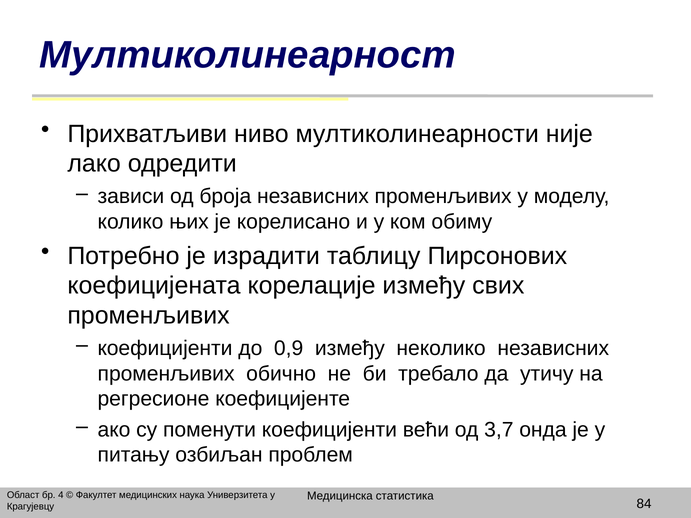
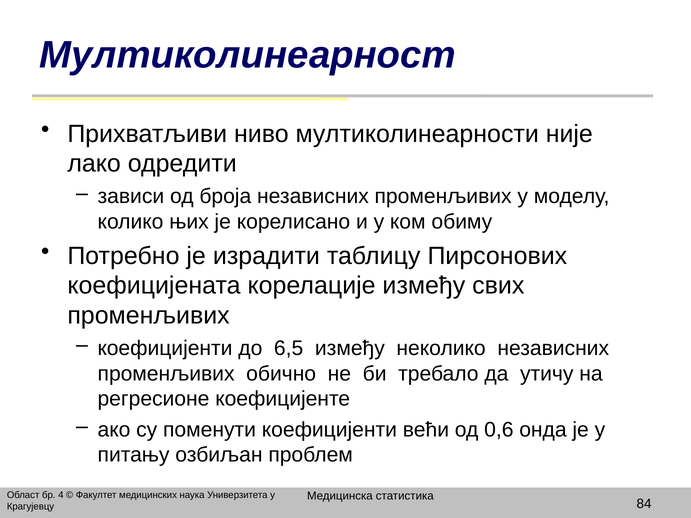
0,9: 0,9 -> 6,5
3,7: 3,7 -> 0,6
